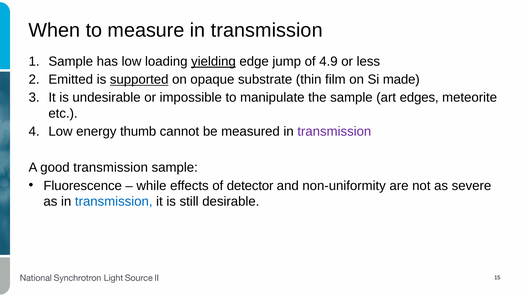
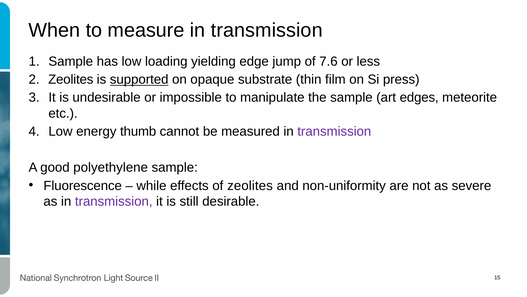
yielding underline: present -> none
4.9: 4.9 -> 7.6
Emitted at (71, 79): Emitted -> Zeolites
made: made -> press
good transmission: transmission -> polyethylene
of detector: detector -> zeolites
transmission at (114, 201) colour: blue -> purple
